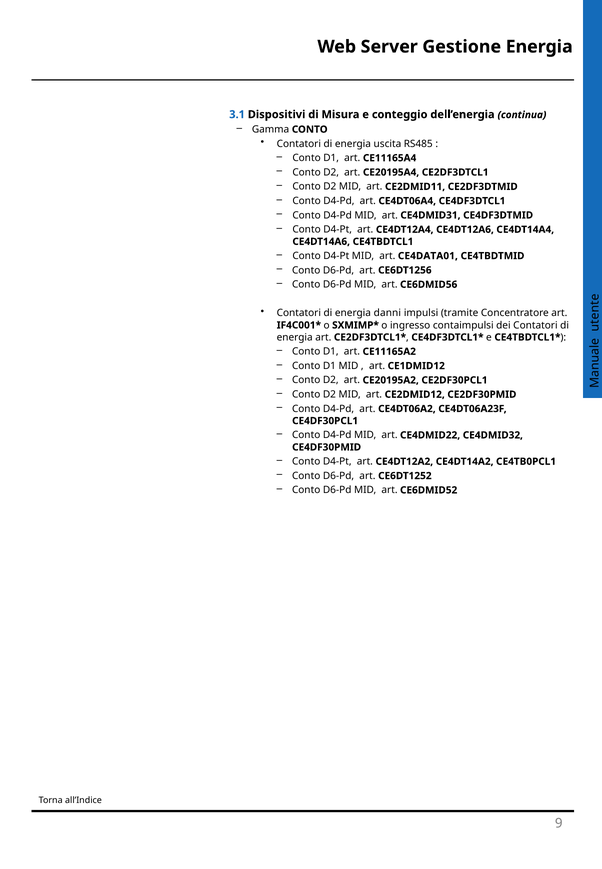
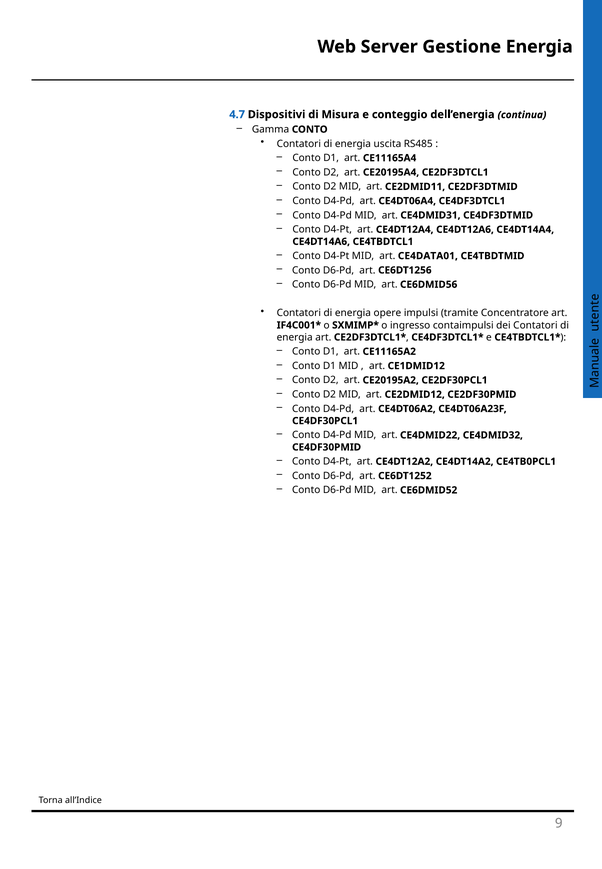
3.1: 3.1 -> 4.7
danni: danni -> opere
